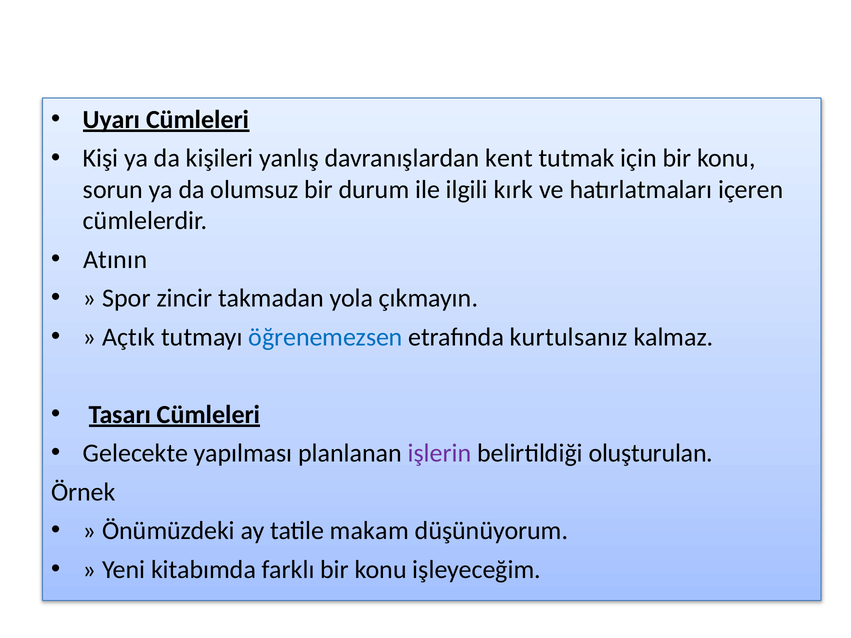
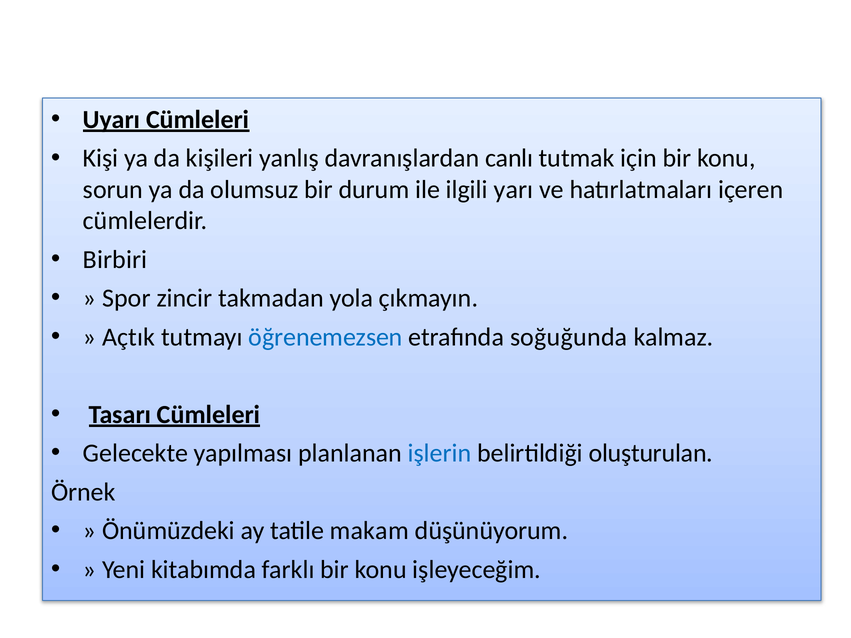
kent: kent -> canlı
kırk: kırk -> yarı
Atının: Atının -> Birbiri
kurtulsanız: kurtulsanız -> soğuğunda
işlerin colour: purple -> blue
